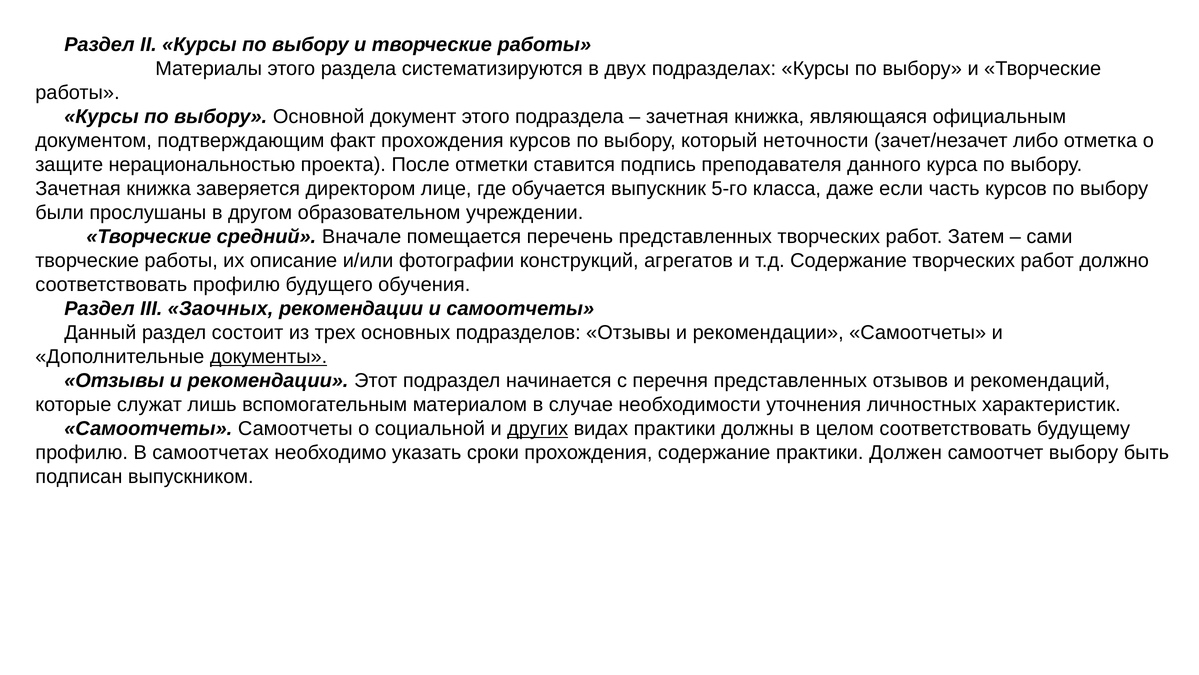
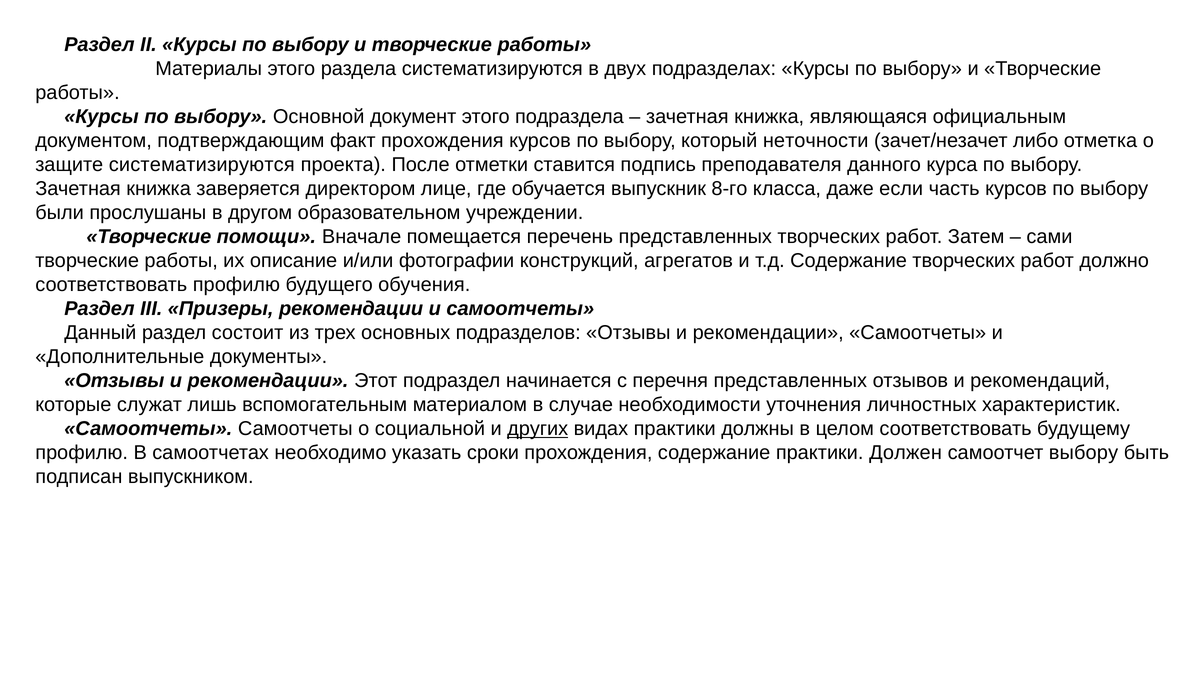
защите нерациональностью: нерациональностью -> систематизируются
5-го: 5-го -> 8-го
средний: средний -> помощи
Заочных: Заочных -> Призеры
документы underline: present -> none
